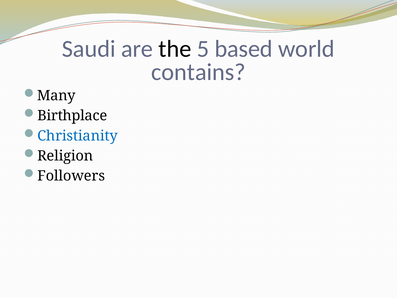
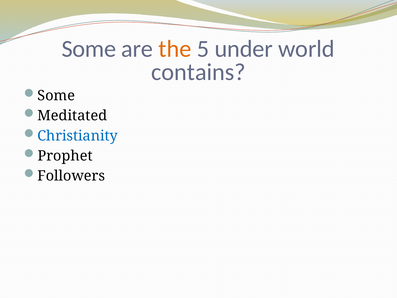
Saudi at (89, 49): Saudi -> Some
the colour: black -> orange
based: based -> under
Many at (56, 96): Many -> Some
Birthplace: Birthplace -> Meditated
Religion: Religion -> Prophet
